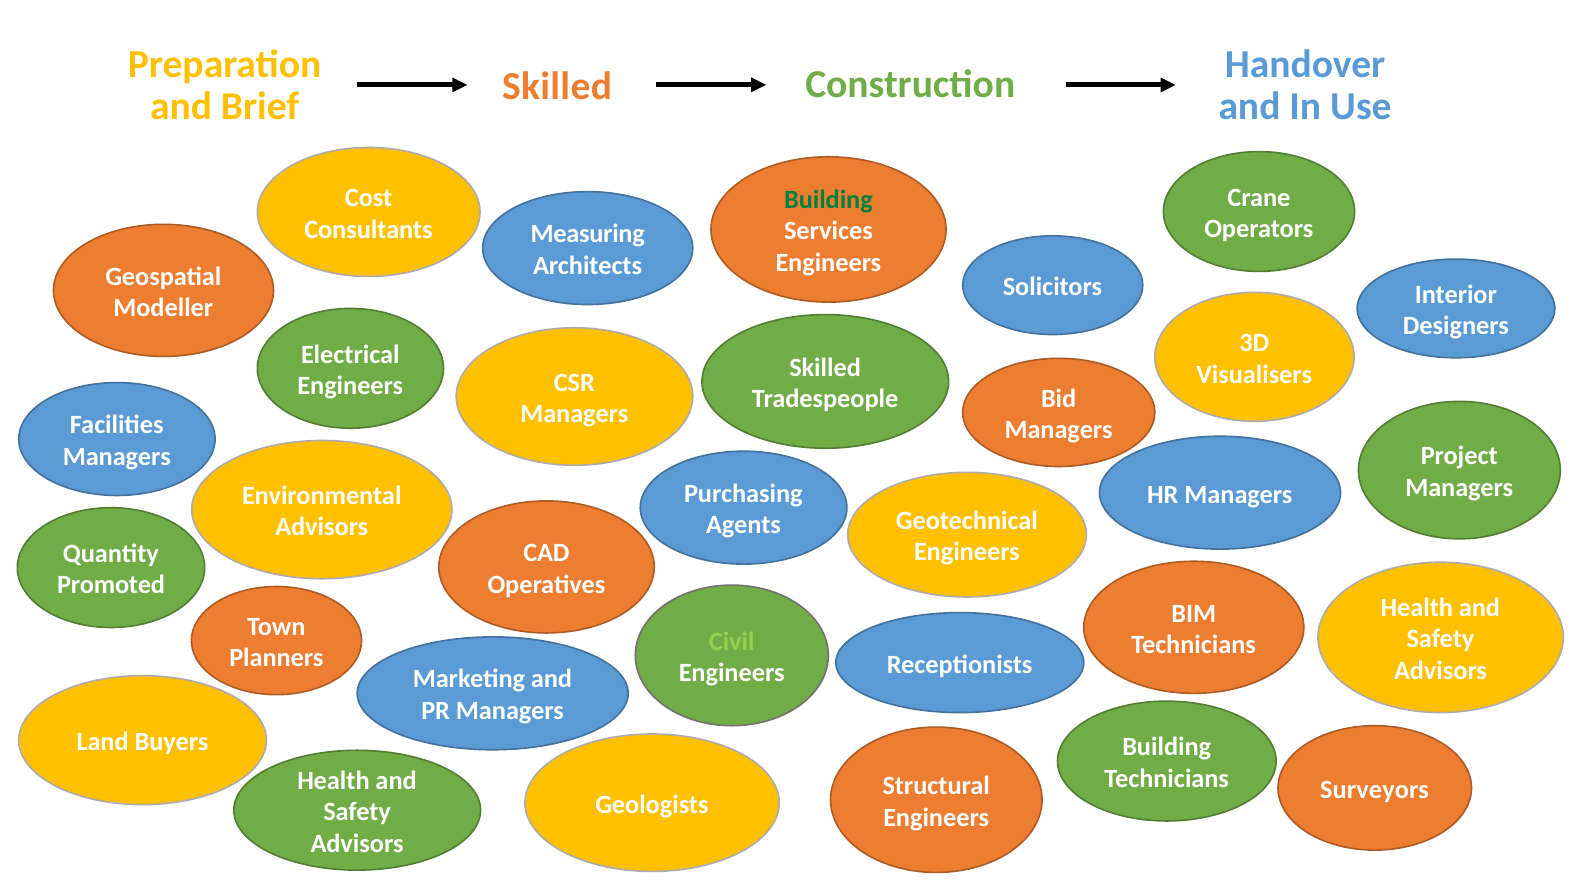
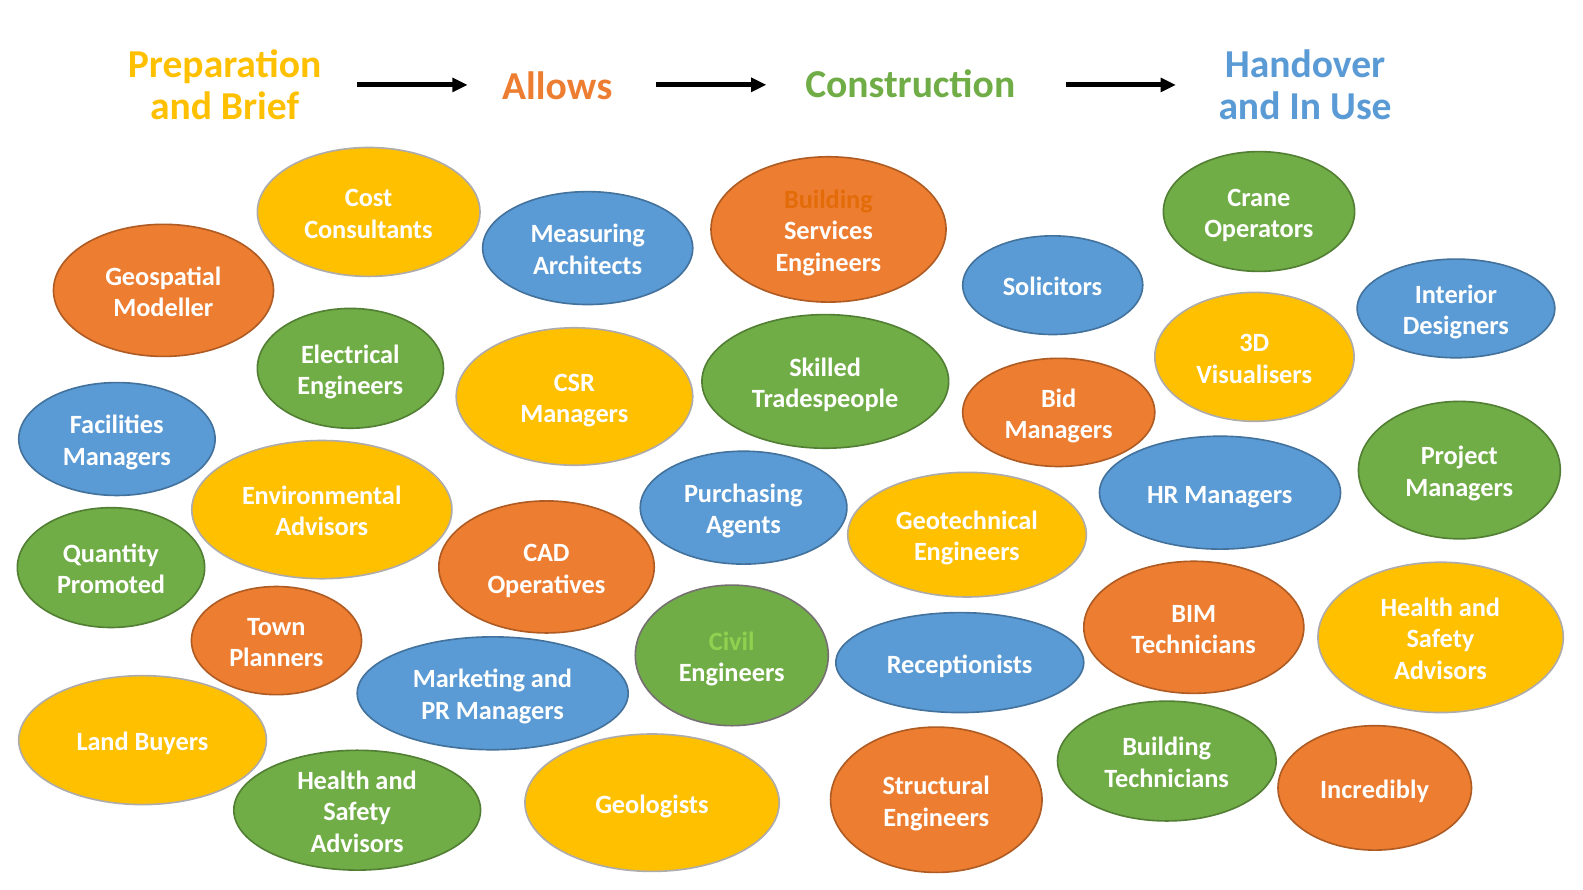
Skilled at (557, 86): Skilled -> Allows
Building at (828, 200) colour: green -> orange
Surveyors: Surveyors -> Incredibly
